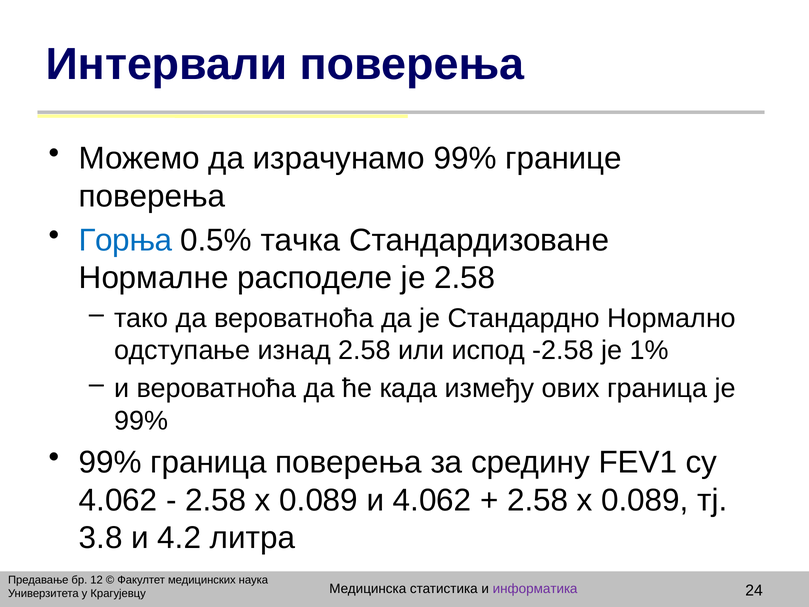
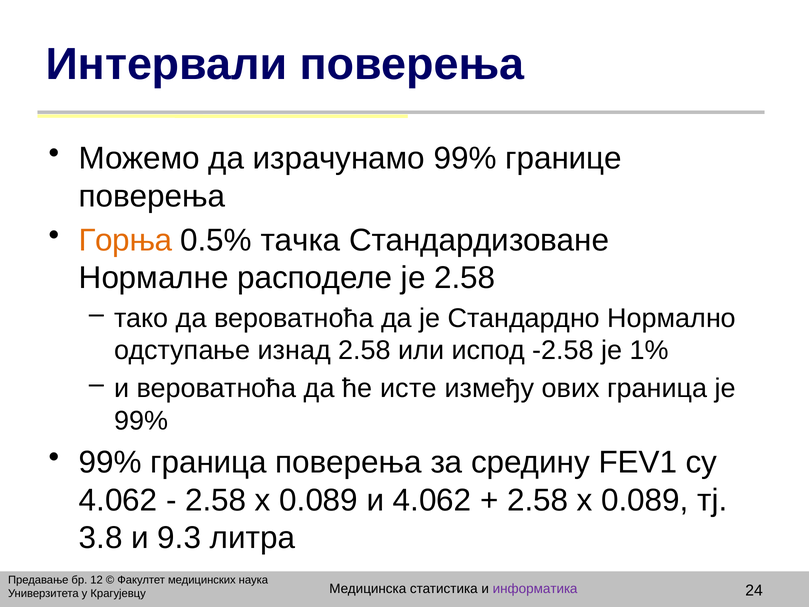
Горња colour: blue -> orange
када: када -> исте
4.2: 4.2 -> 9.3
